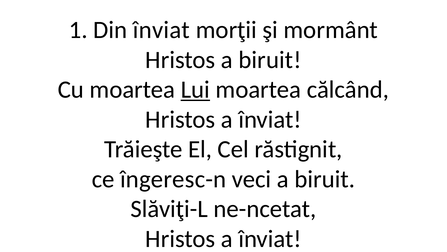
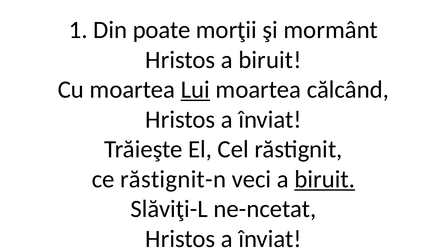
Din înviat: înviat -> poate
îngeresc-n: îngeresc-n -> răstignit-n
biruit at (325, 179) underline: none -> present
